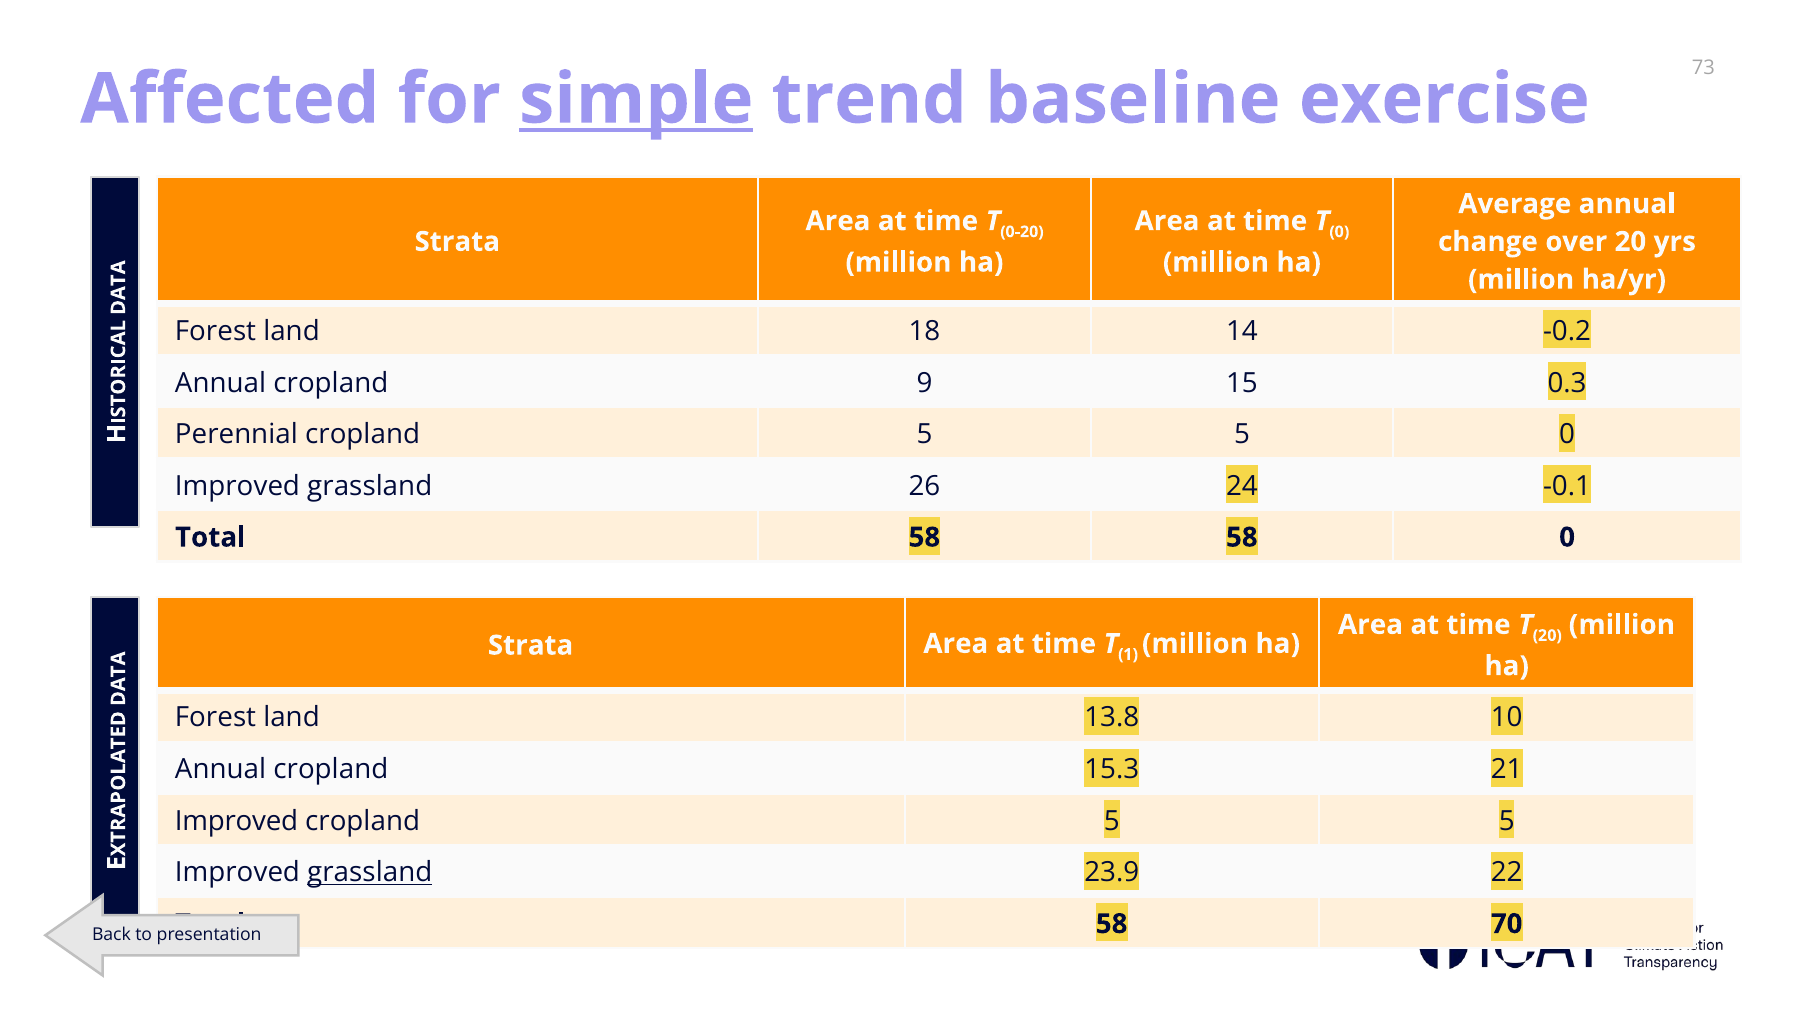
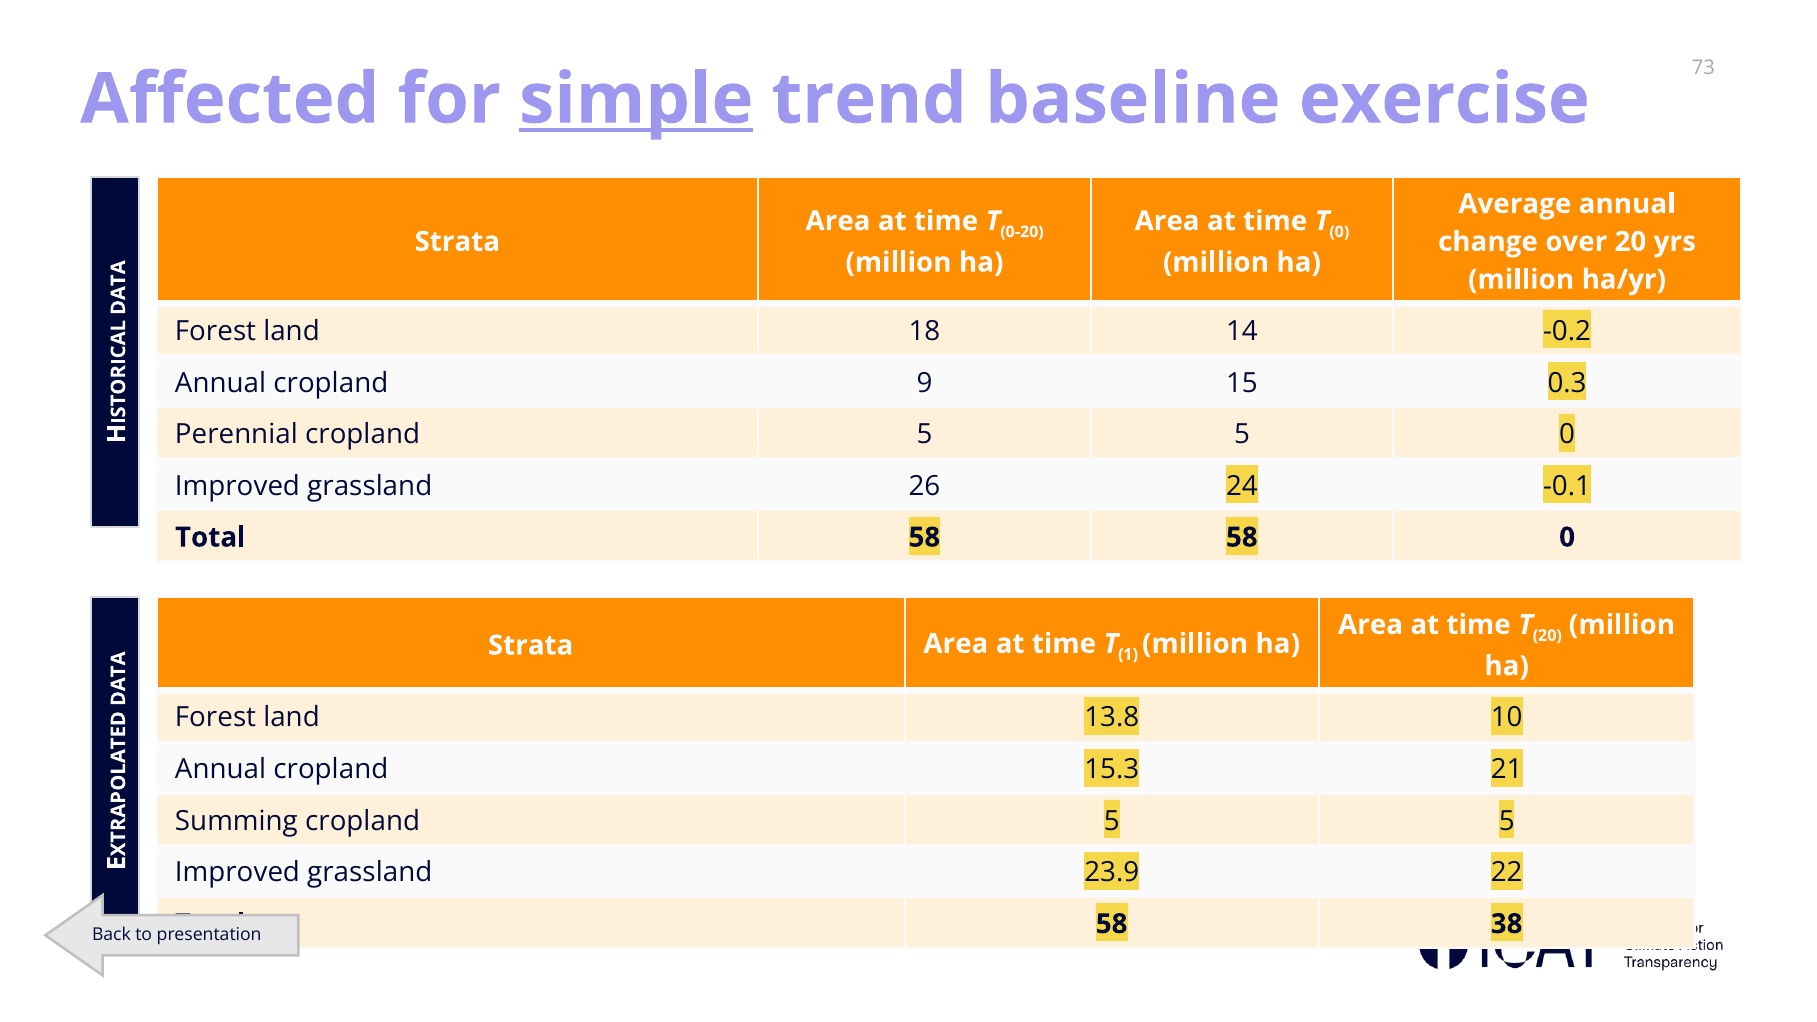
Improved at (237, 821): Improved -> Summing
grassland at (370, 873) underline: present -> none
70: 70 -> 38
